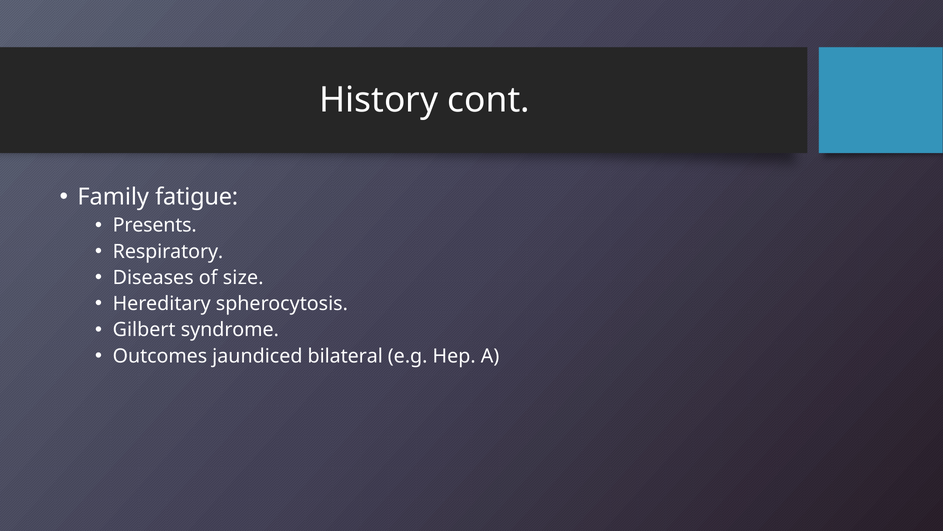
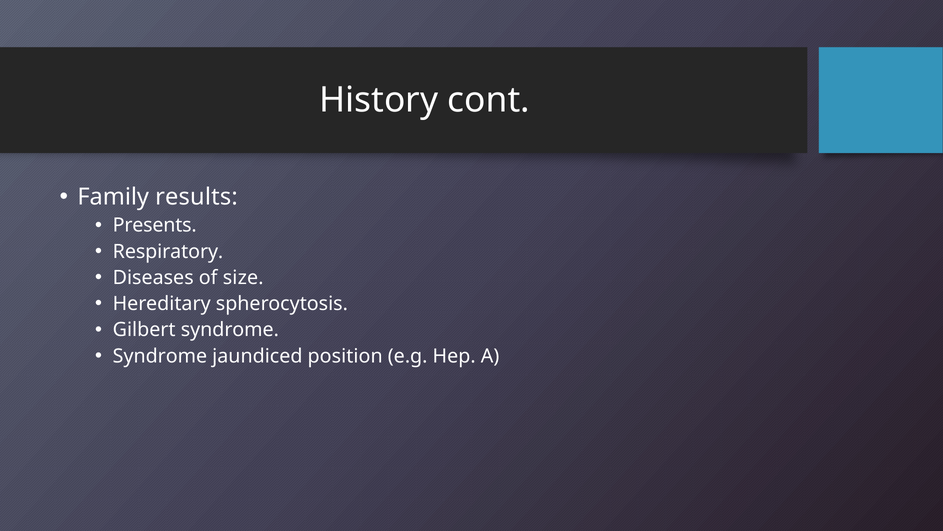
fatigue: fatigue -> results
Outcomes at (160, 356): Outcomes -> Syndrome
bilateral: bilateral -> position
